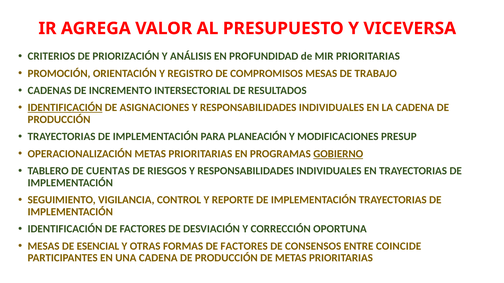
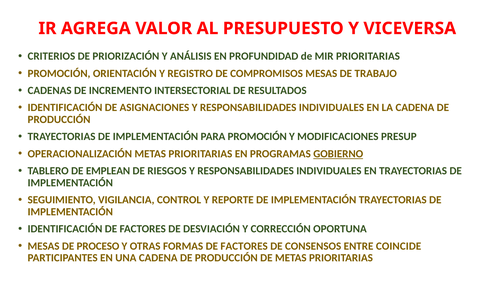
IDENTIFICACIÓN at (65, 108) underline: present -> none
PARA PLANEACIÓN: PLANEACIÓN -> PROMOCIÓN
CUENTAS: CUENTAS -> EMPLEAN
ESENCIAL: ESENCIAL -> PROCESO
